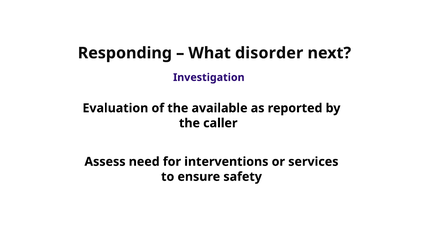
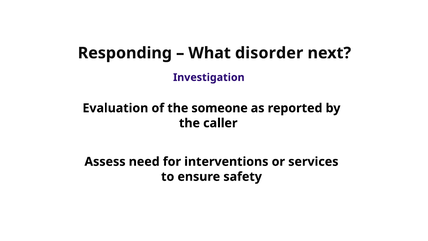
available: available -> someone
